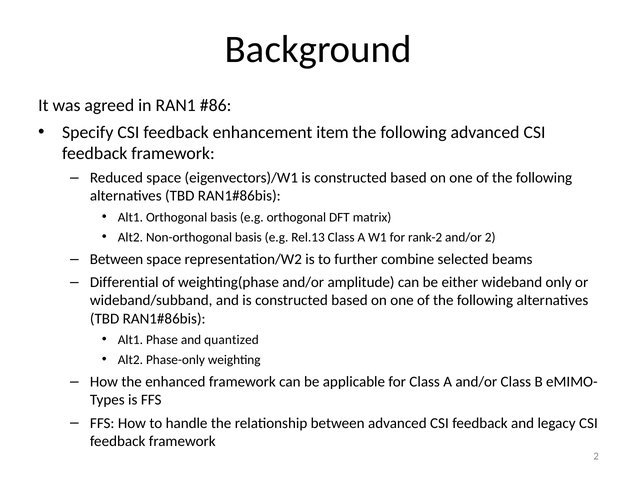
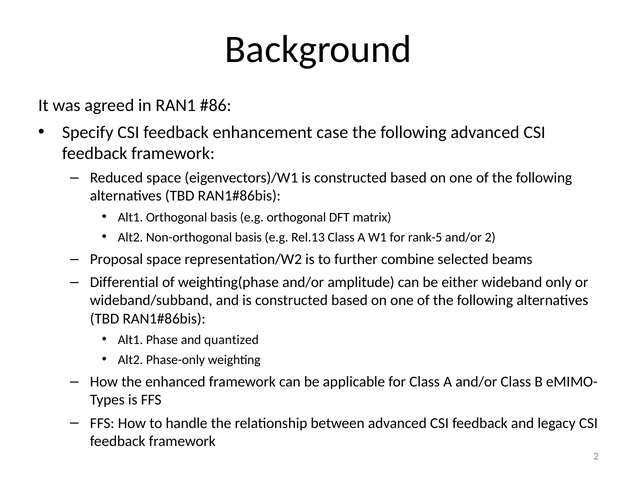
item: item -> case
rank-2: rank-2 -> rank-5
Between at (117, 259): Between -> Proposal
